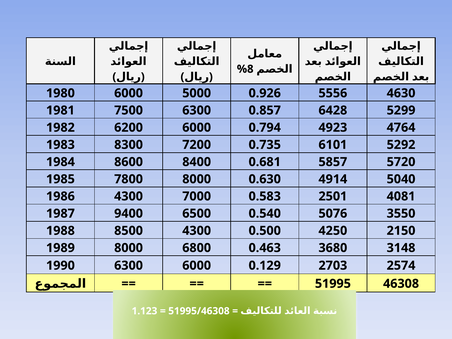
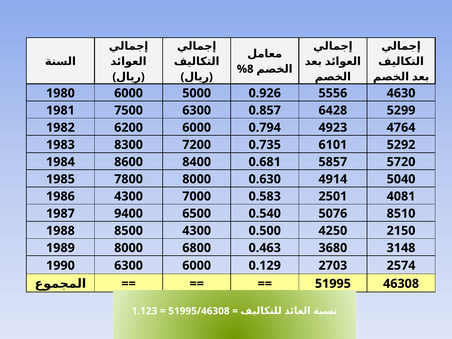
3550: 3550 -> 8510
